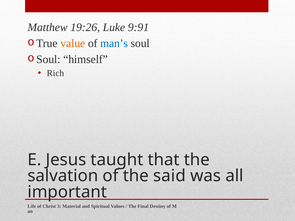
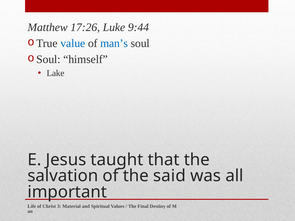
19:26: 19:26 -> 17:26
9:91: 9:91 -> 9:44
value colour: orange -> blue
Rich: Rich -> Lake
